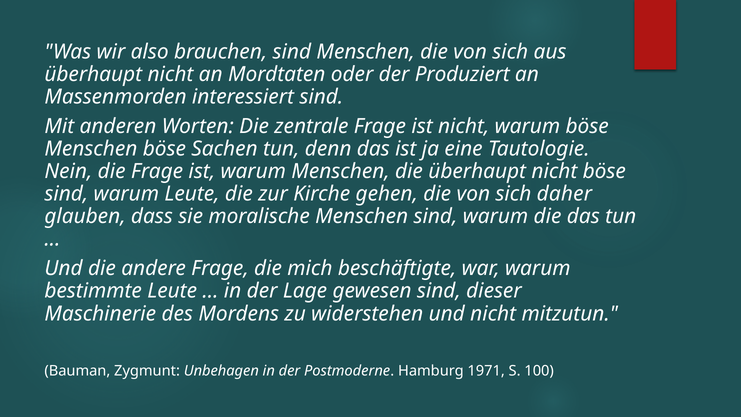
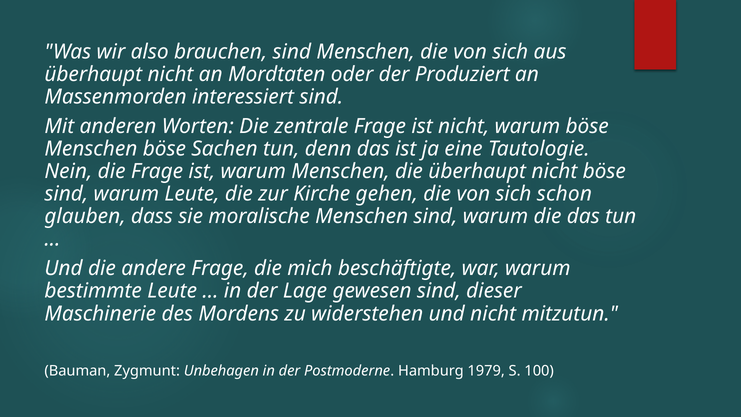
daher: daher -> schon
1971: 1971 -> 1979
